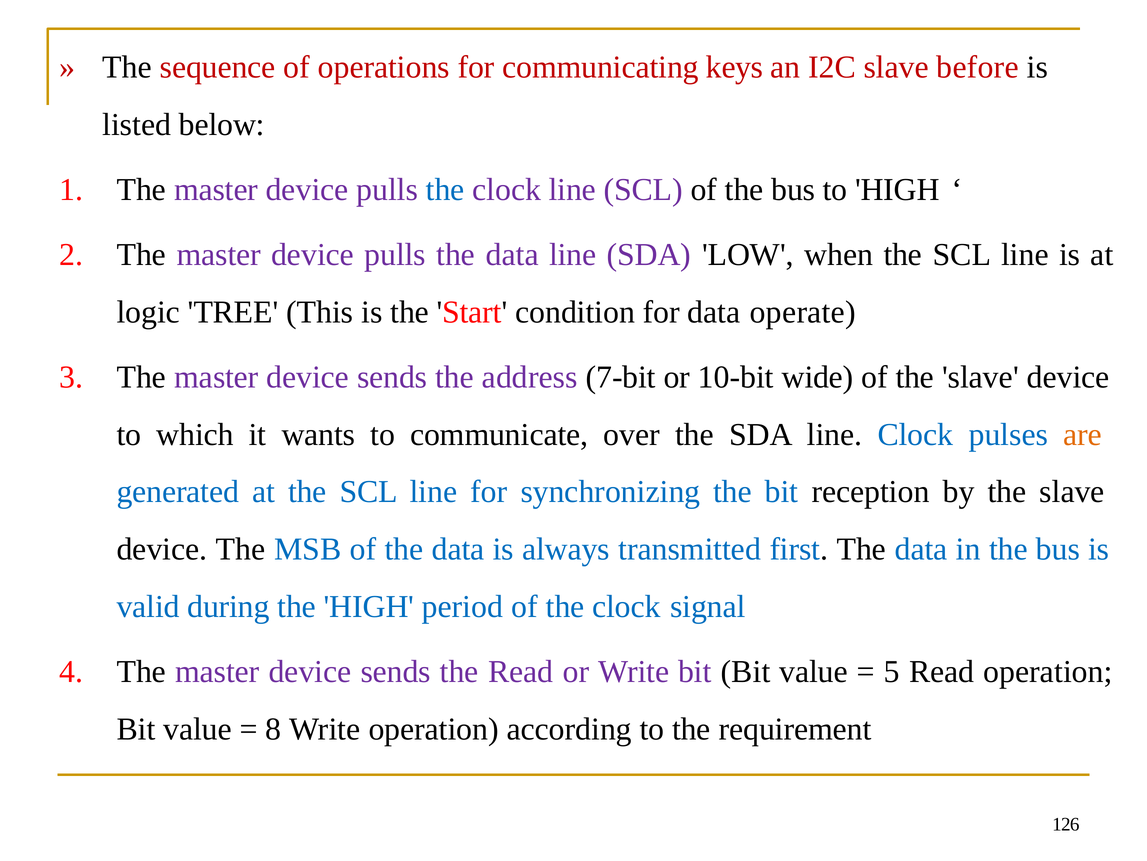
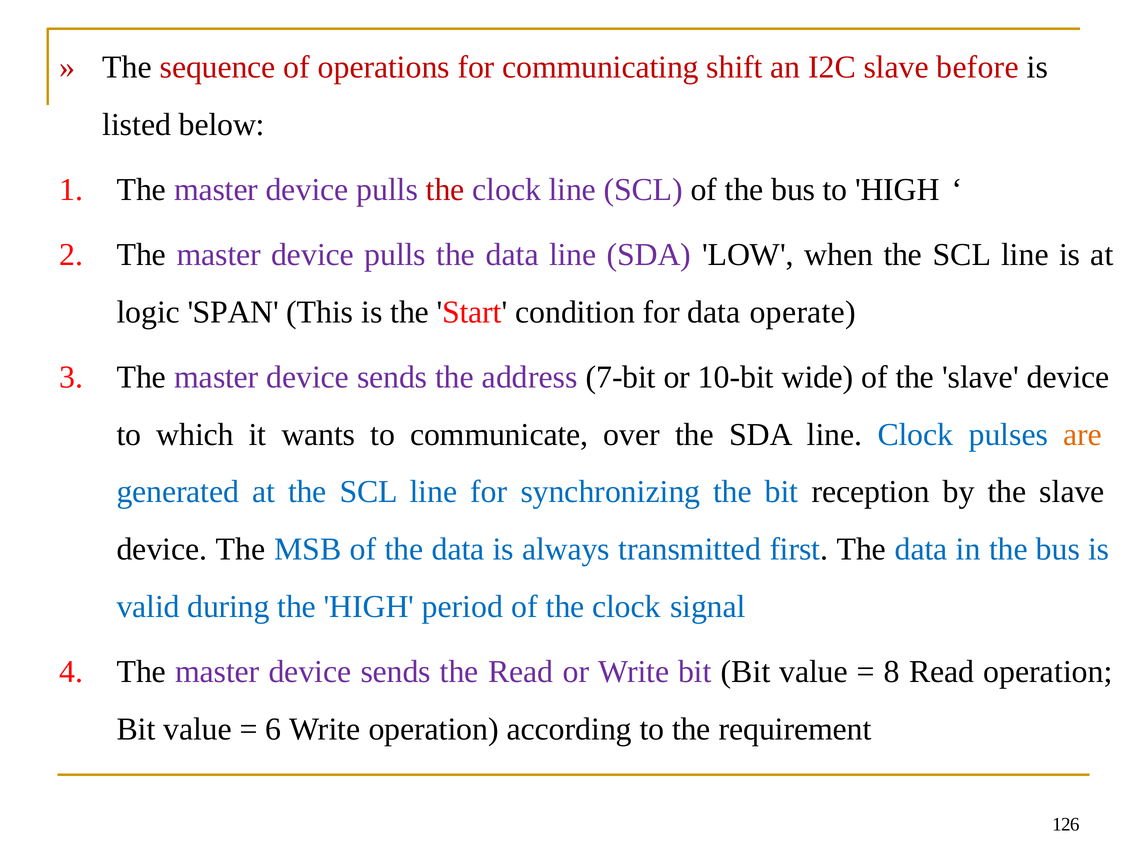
keys: keys -> shift
the at (445, 189) colour: blue -> red
TREE: TREE -> SPAN
5: 5 -> 8
8: 8 -> 6
